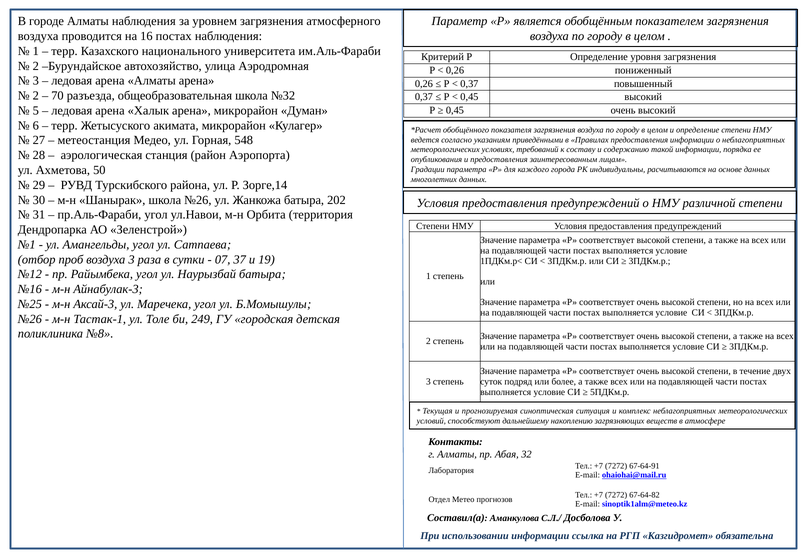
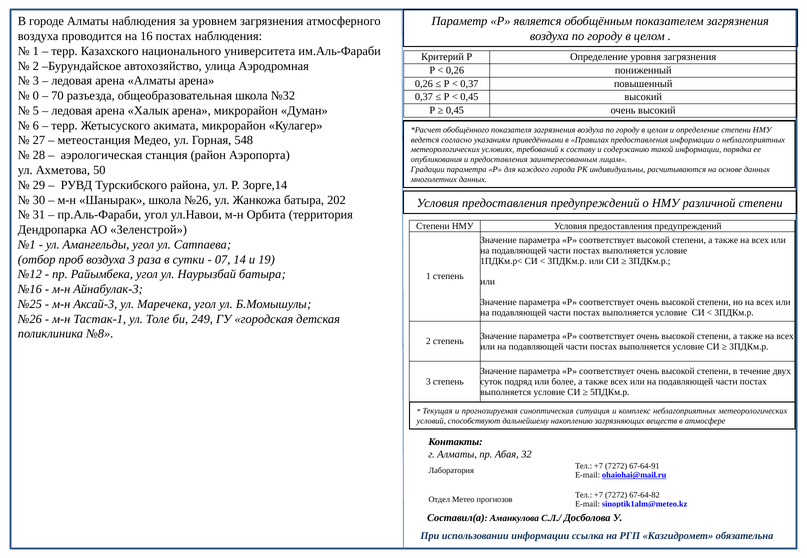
2 at (36, 96): 2 -> 0
37: 37 -> 14
